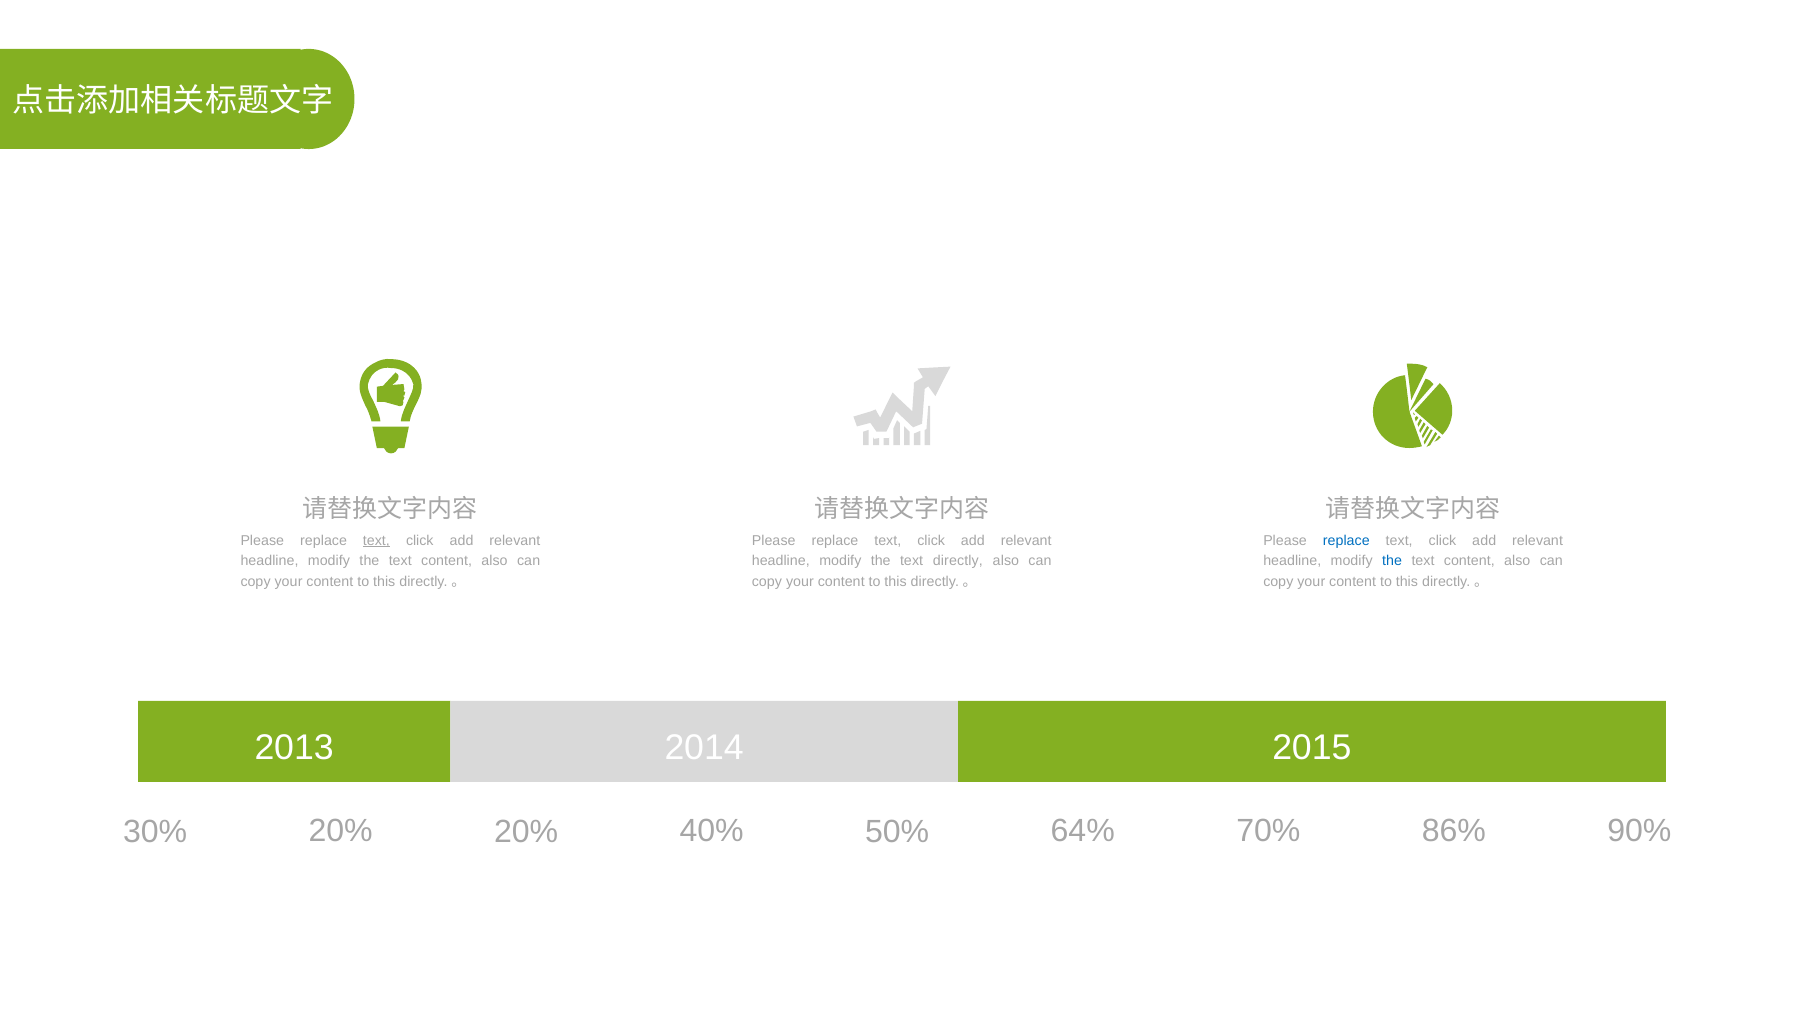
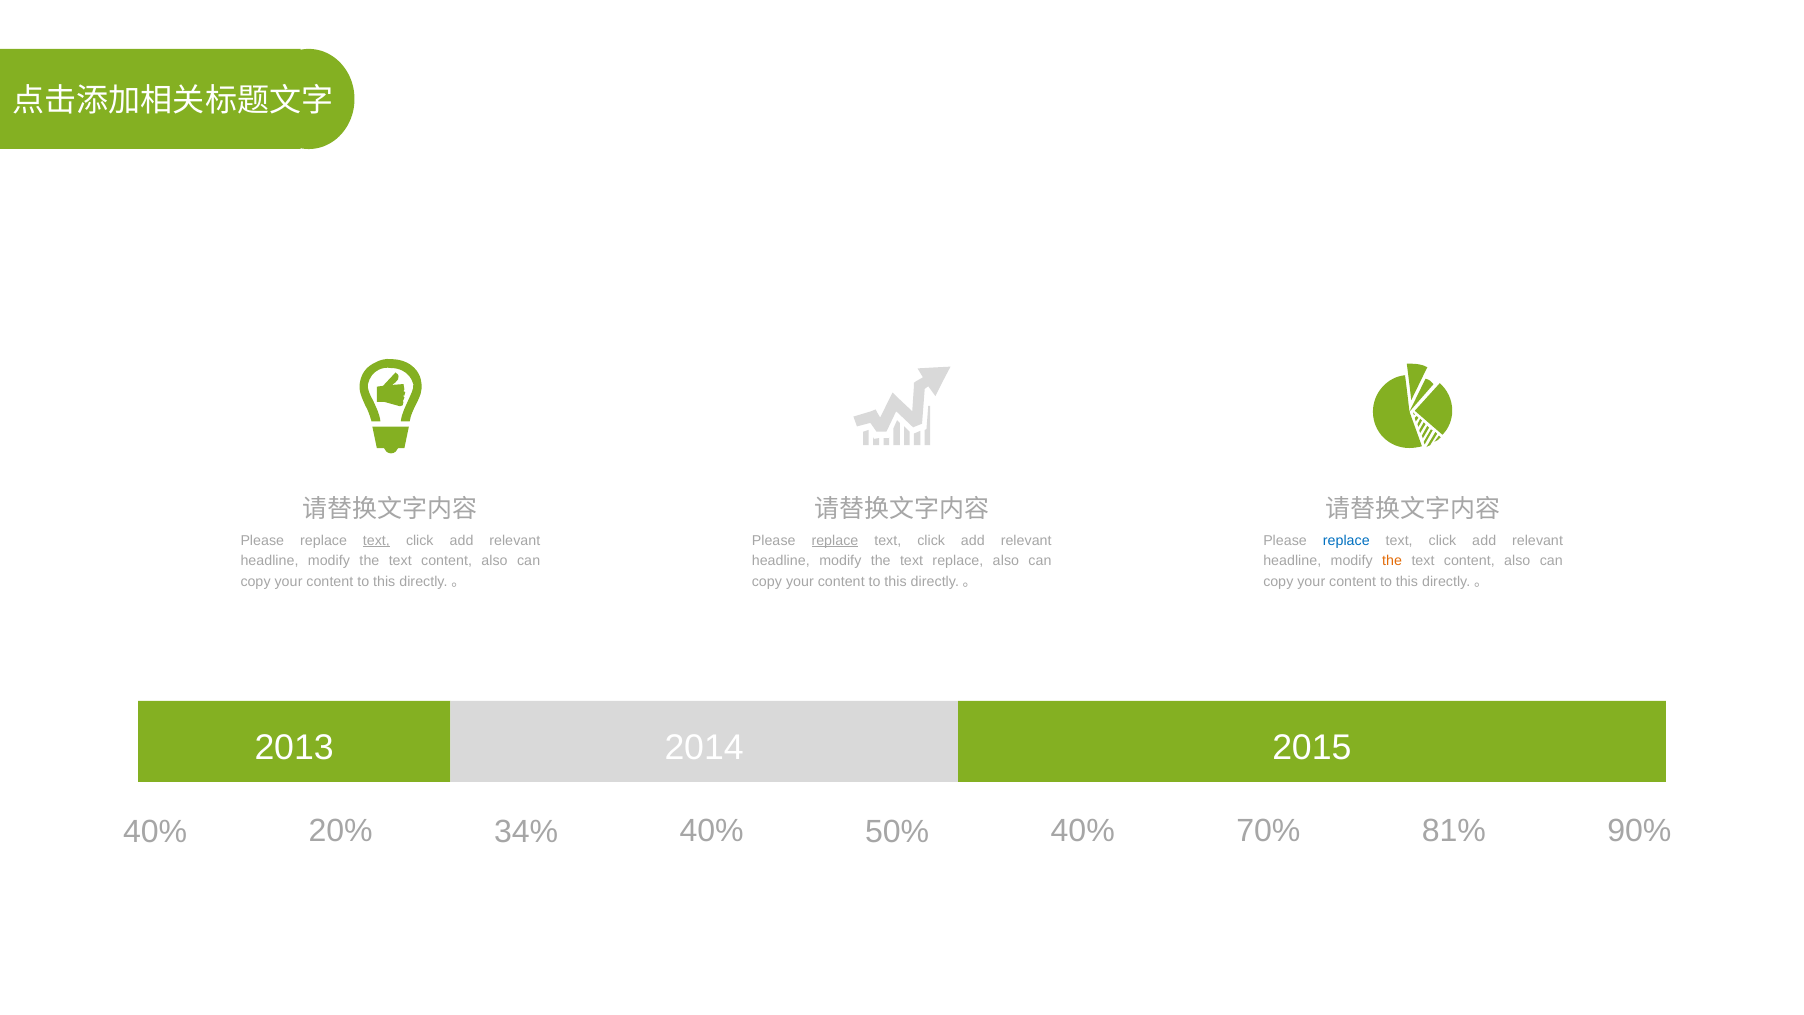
replace at (835, 541) underline: none -> present
text directly: directly -> replace
the at (1392, 561) colour: blue -> orange
30% at (155, 831): 30% -> 40%
20% 20%: 20% -> 34%
50% 64%: 64% -> 40%
86%: 86% -> 81%
